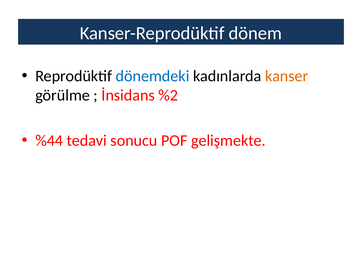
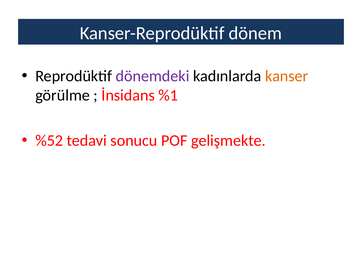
dönemdeki colour: blue -> purple
%2: %2 -> %1
%44: %44 -> %52
